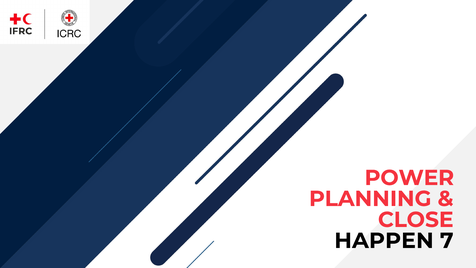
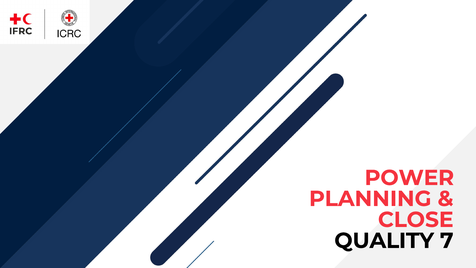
HAPPEN: HAPPEN -> QUALITY
